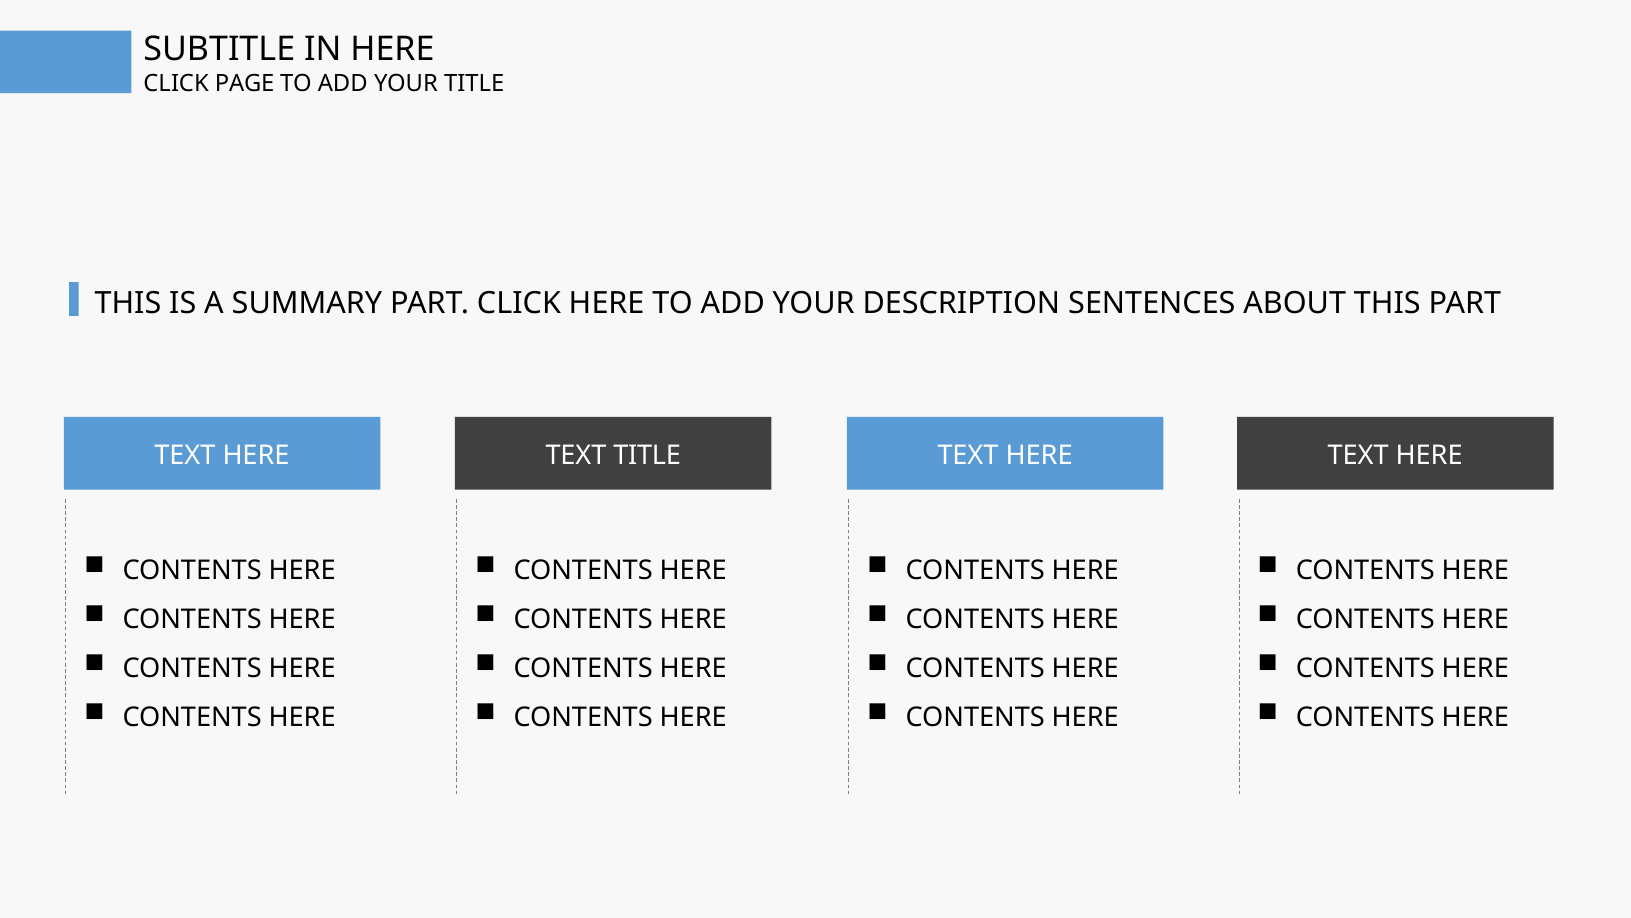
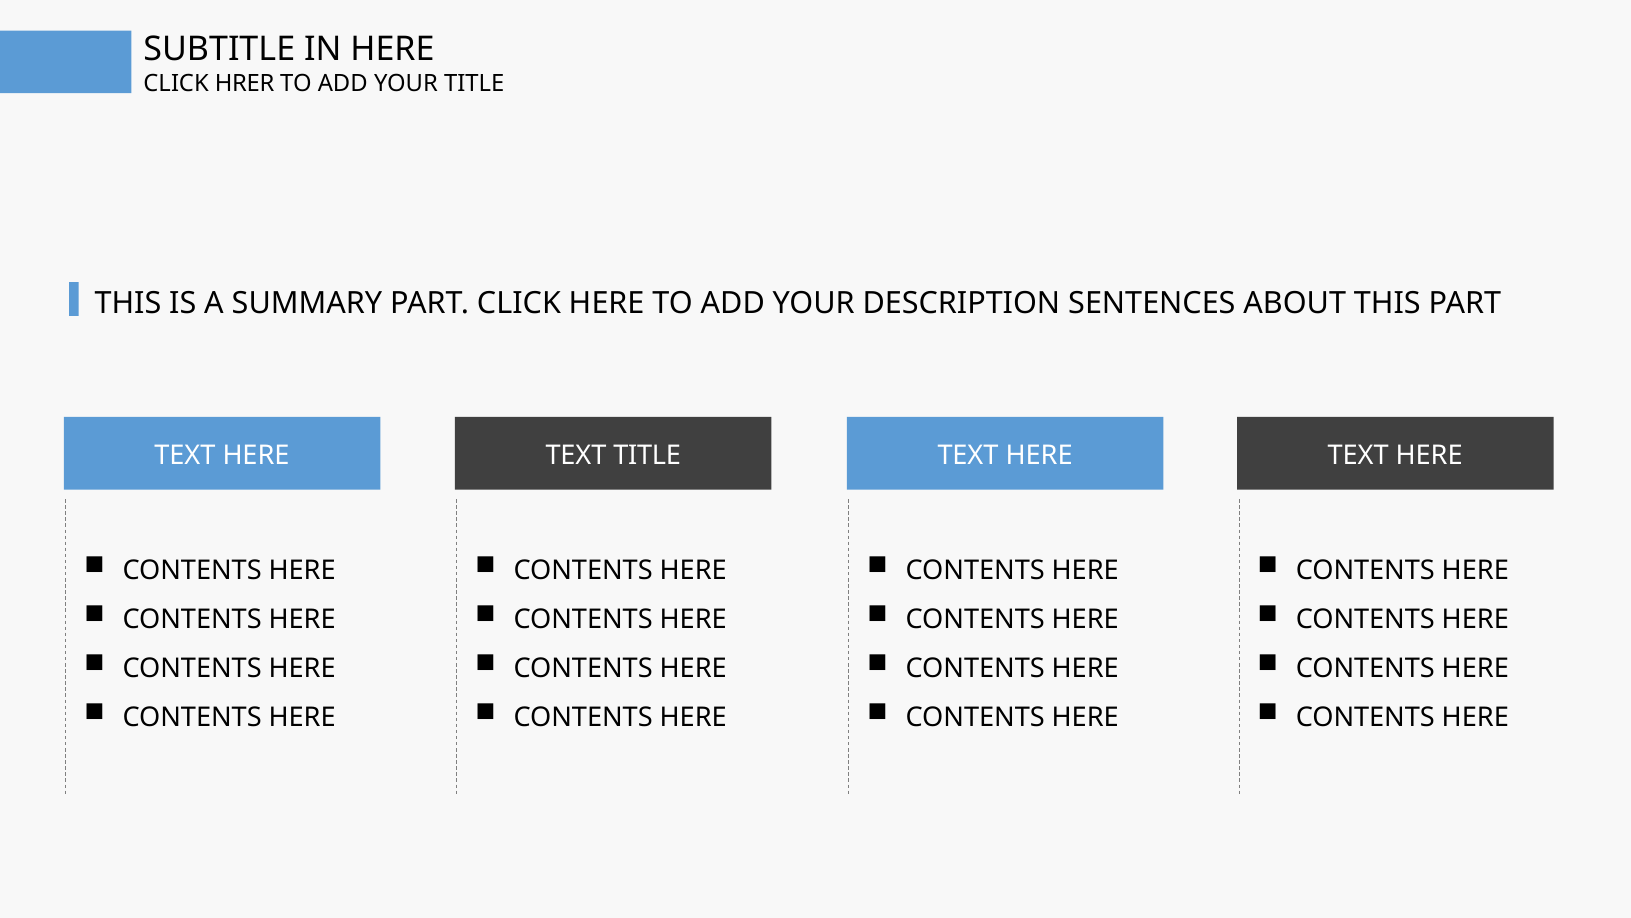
PAGE: PAGE -> HRER
